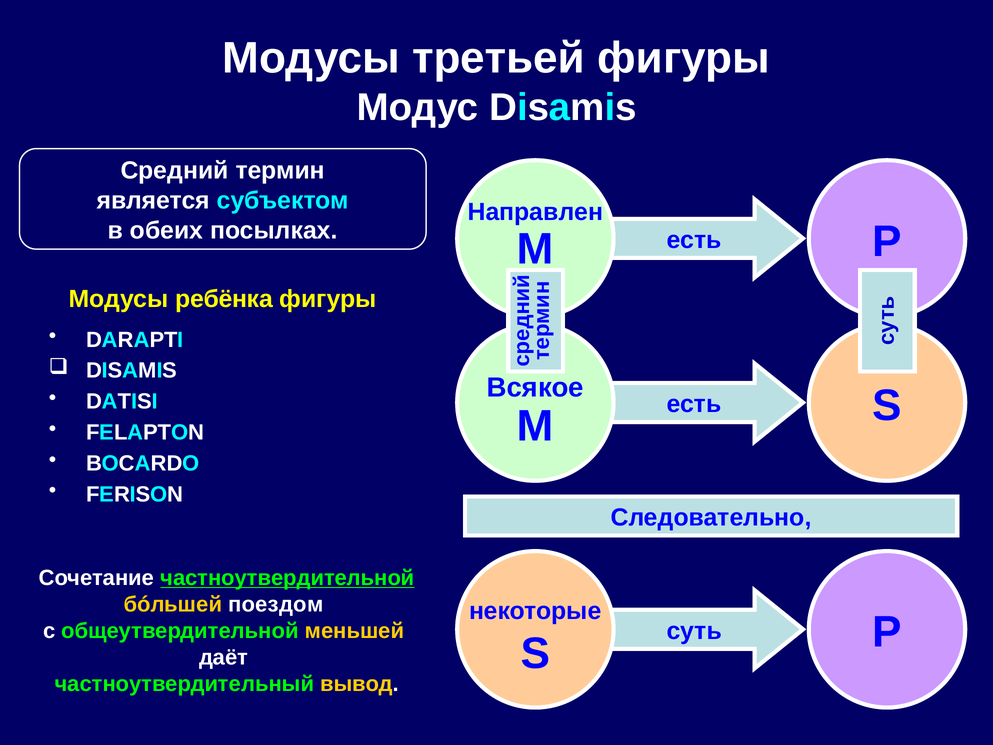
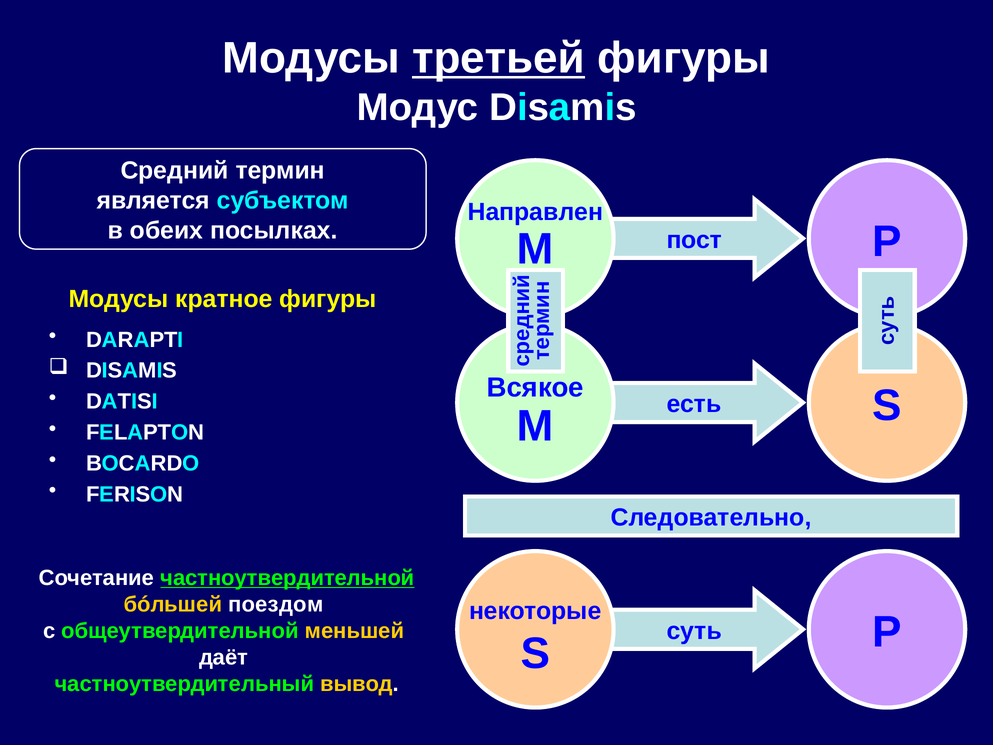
третьей underline: none -> present
есть at (694, 240): есть -> пост
ребёнка: ребёнка -> кратное
